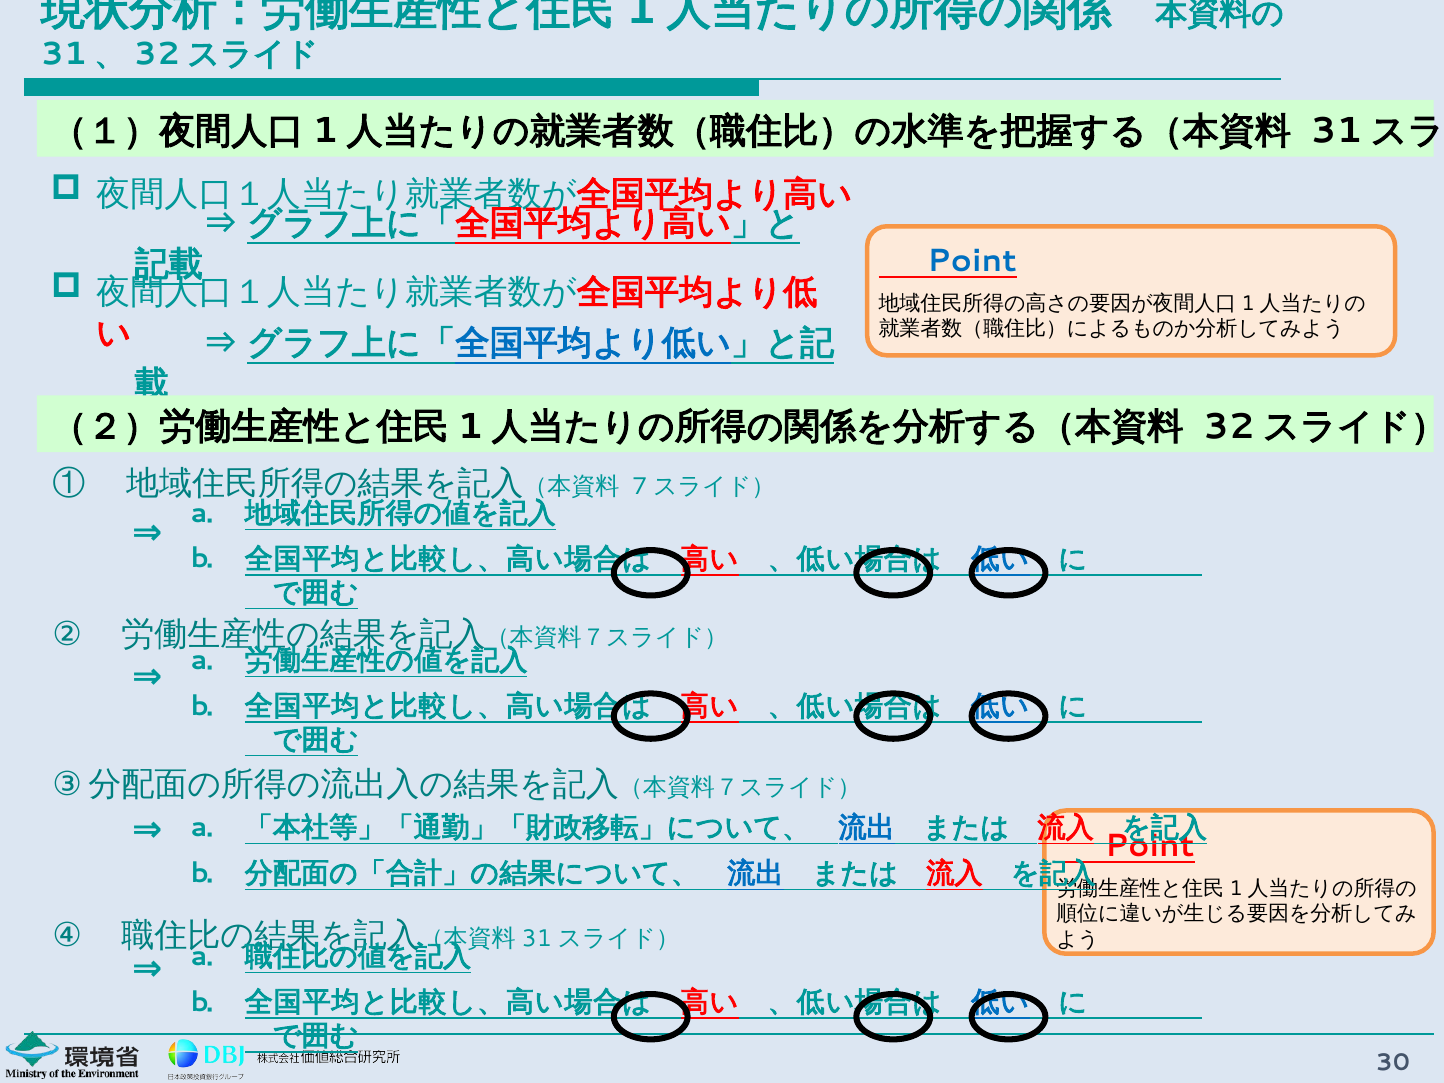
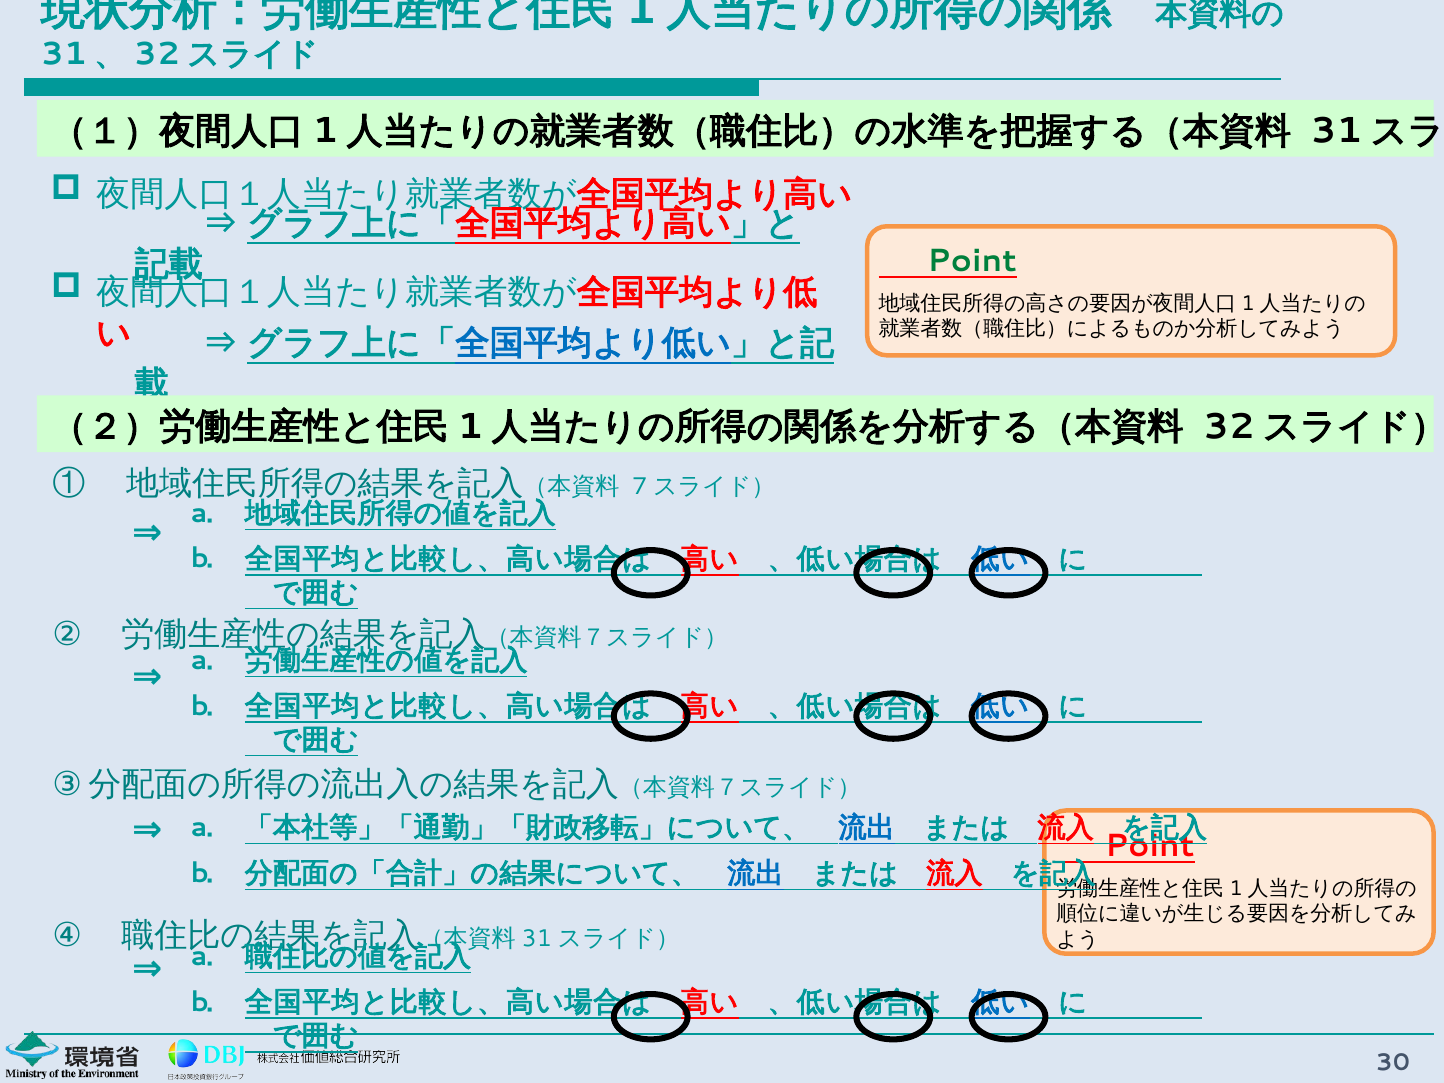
Point at (972, 261) colour: blue -> green
